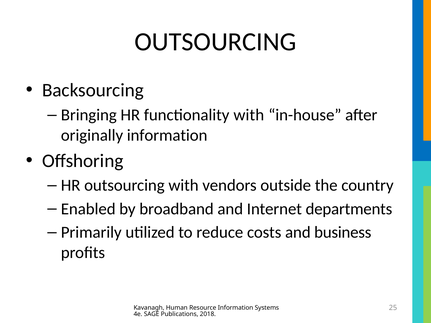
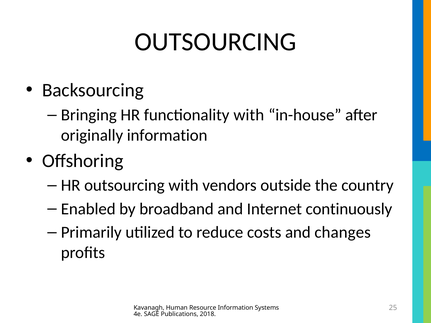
departments: departments -> continuously
business: business -> changes
